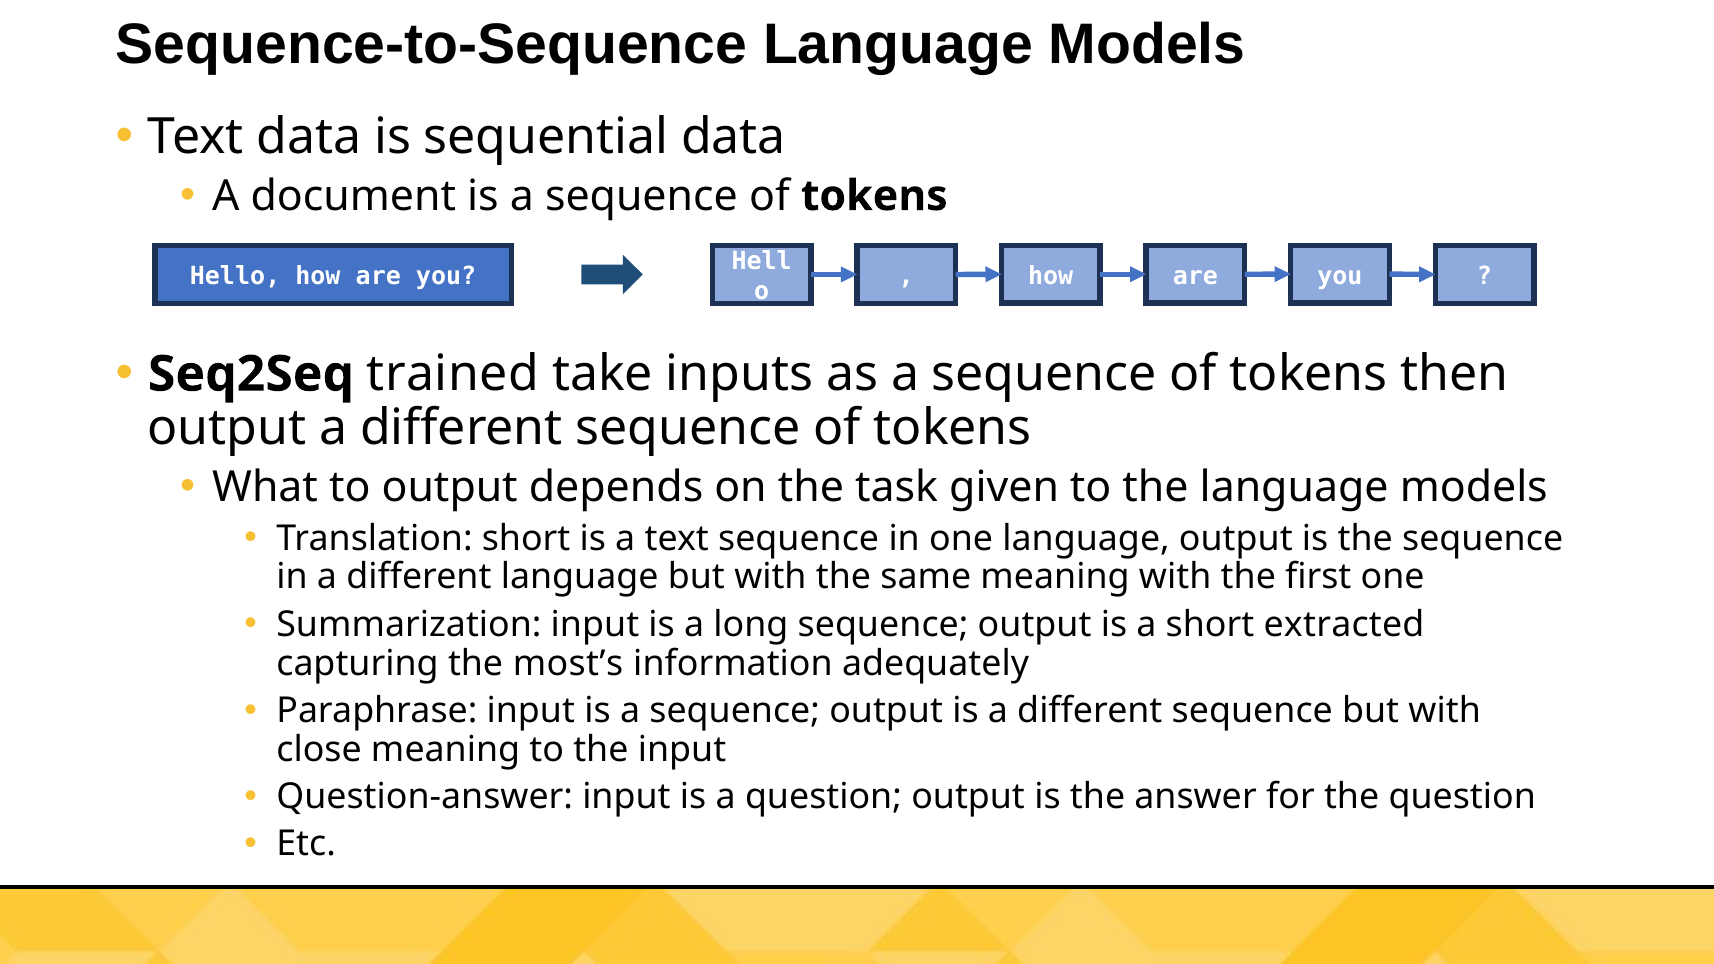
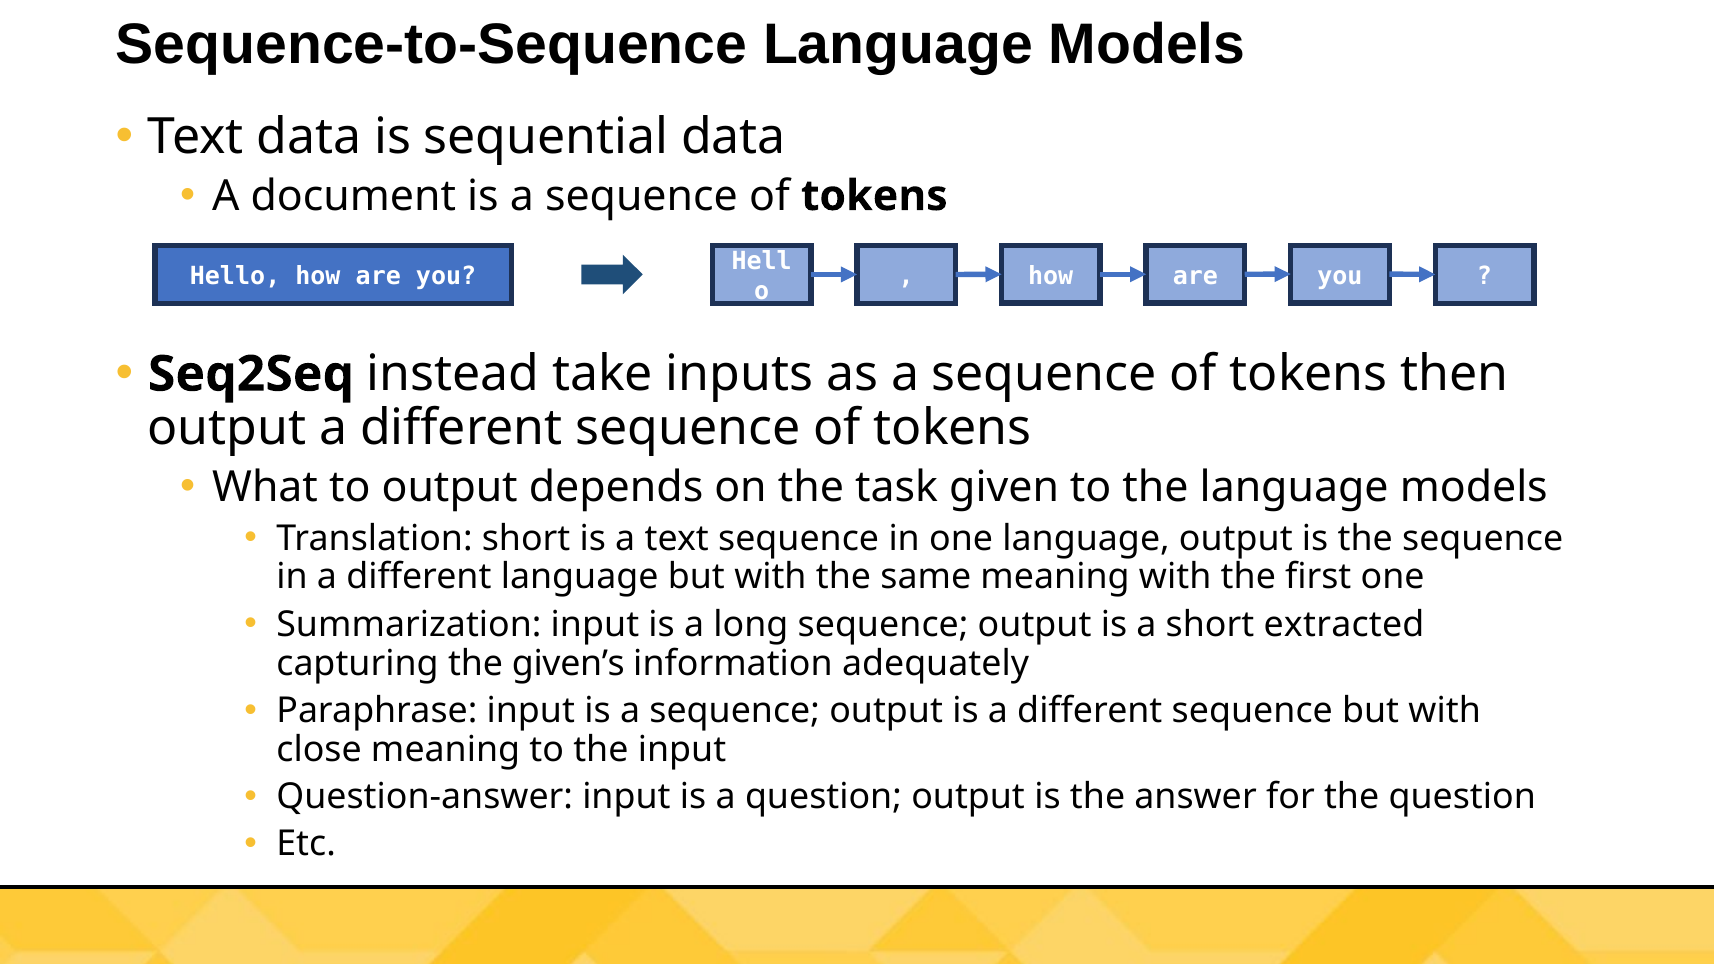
trained: trained -> instead
most’s: most’s -> given’s
